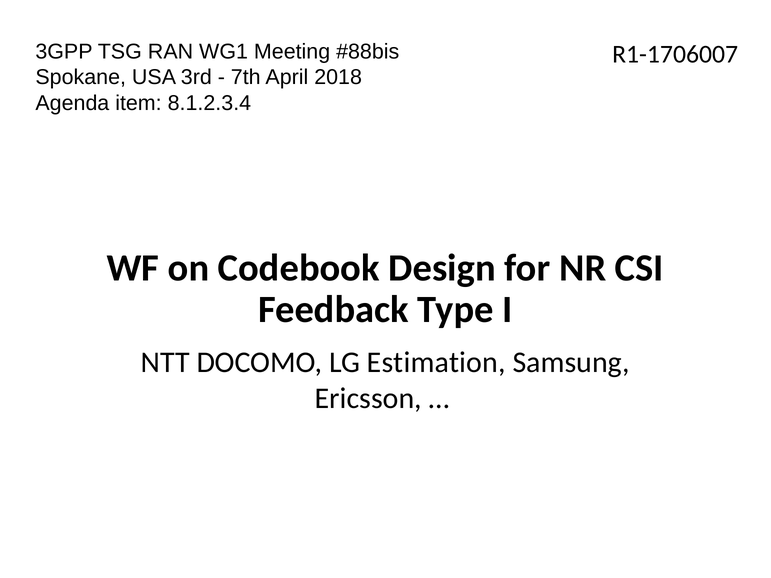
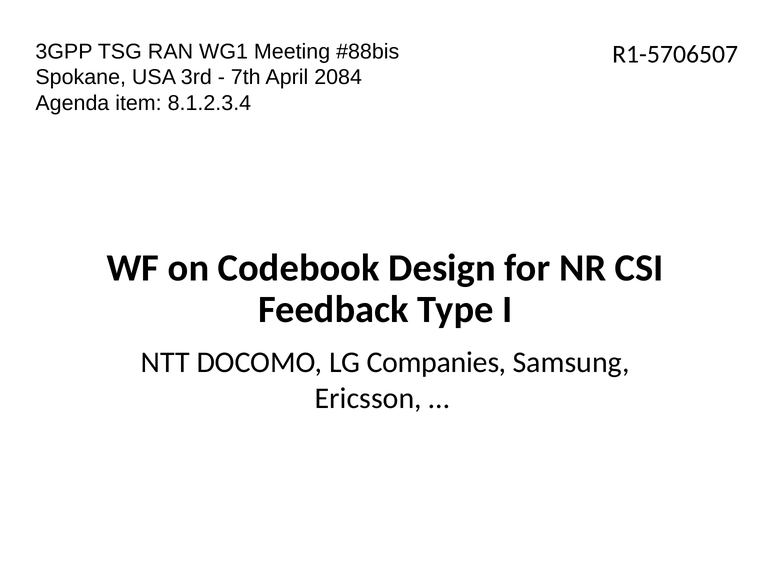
R1-1706007: R1-1706007 -> R1-5706507
2018: 2018 -> 2084
Estimation: Estimation -> Companies
